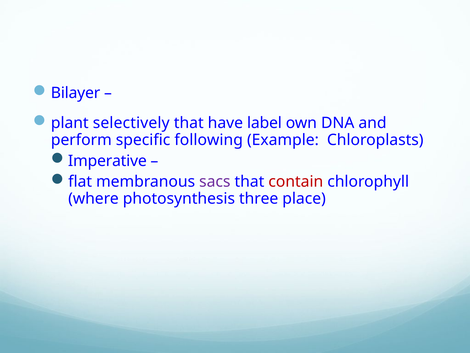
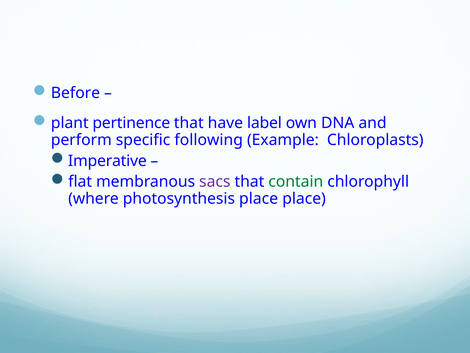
Bilayer: Bilayer -> Before
selectively: selectively -> pertinence
contain colour: red -> green
photosynthesis three: three -> place
